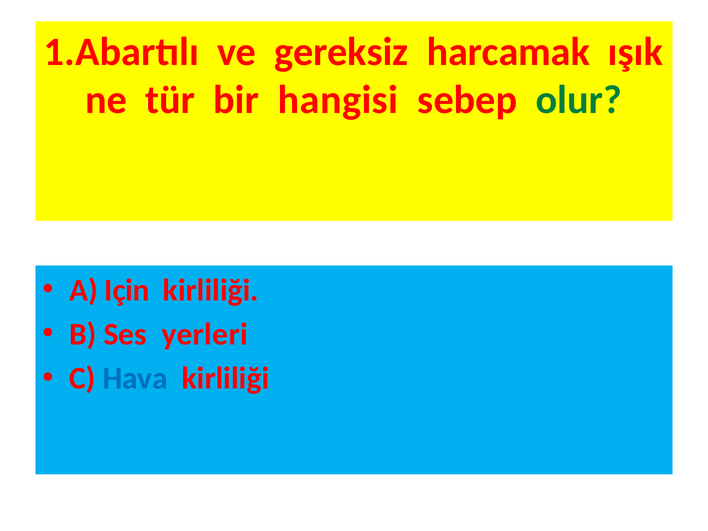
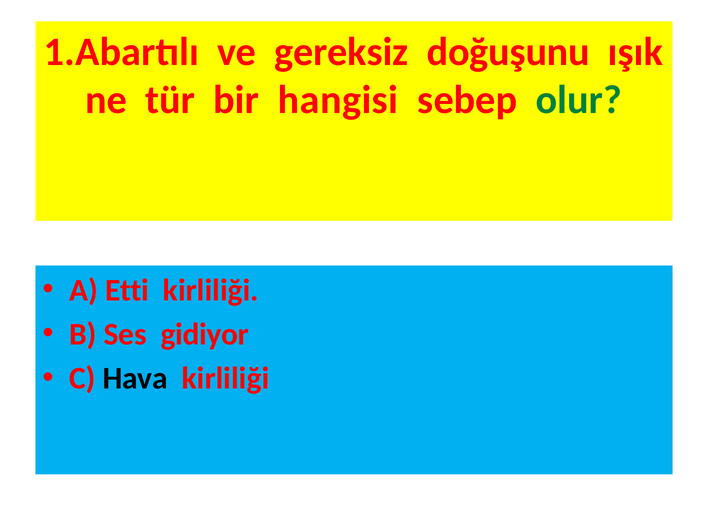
harcamak: harcamak -> doğuşunu
Için: Için -> Etti
yerleri: yerleri -> gidiyor
Hava colour: blue -> black
